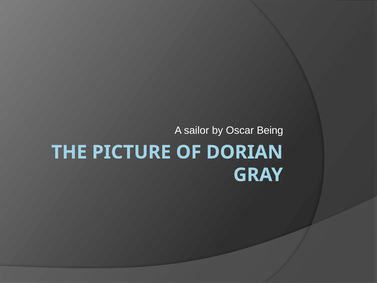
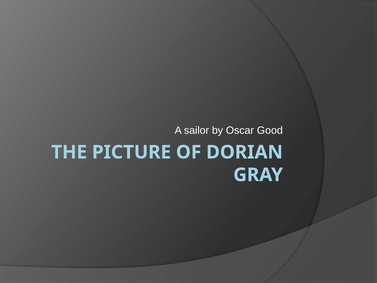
Being: Being -> Good
